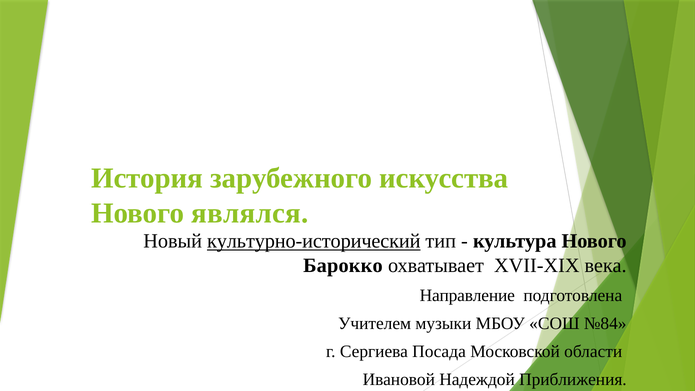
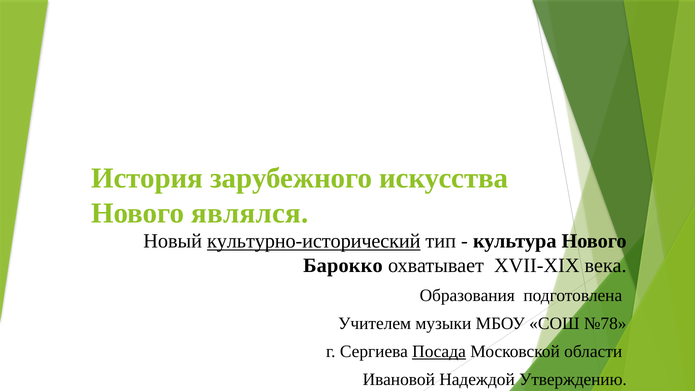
Направление: Направление -> Образования
№84: №84 -> №78
Посада underline: none -> present
Приближения: Приближения -> Утверждению
